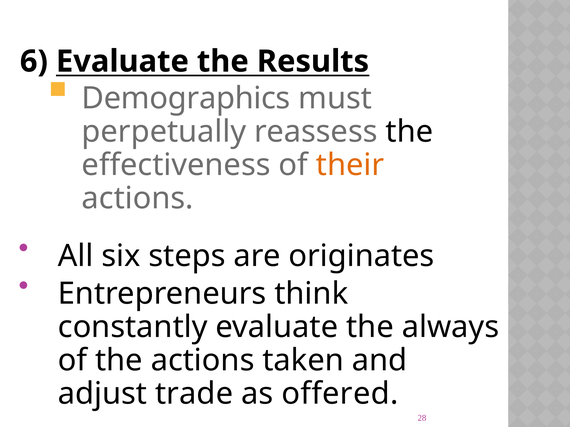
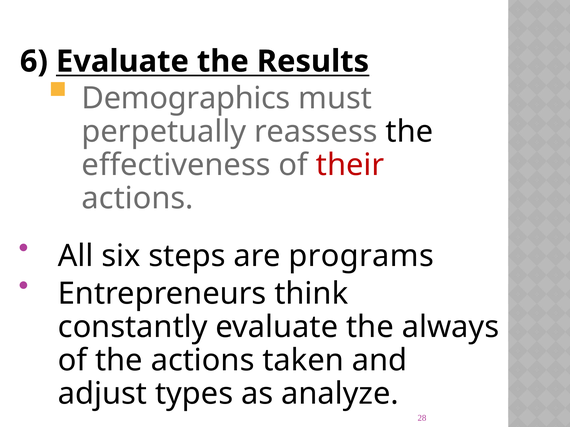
their colour: orange -> red
originates: originates -> programs
trade: trade -> types
offered: offered -> analyze
